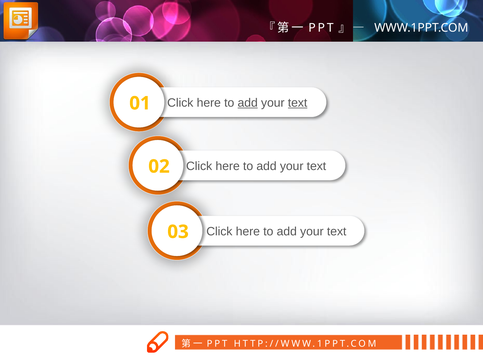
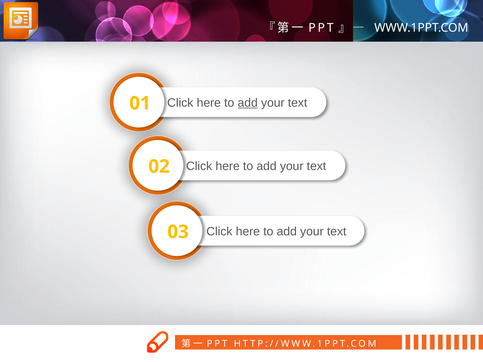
text at (298, 103) underline: present -> none
